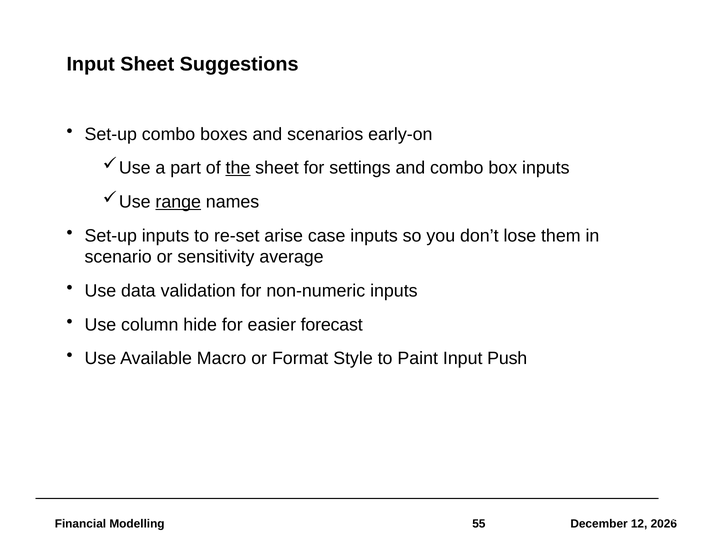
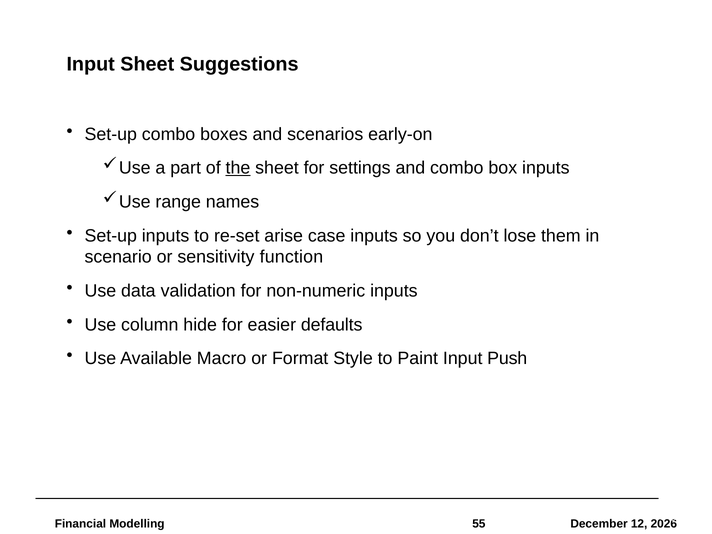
range underline: present -> none
average: average -> function
forecast: forecast -> defaults
